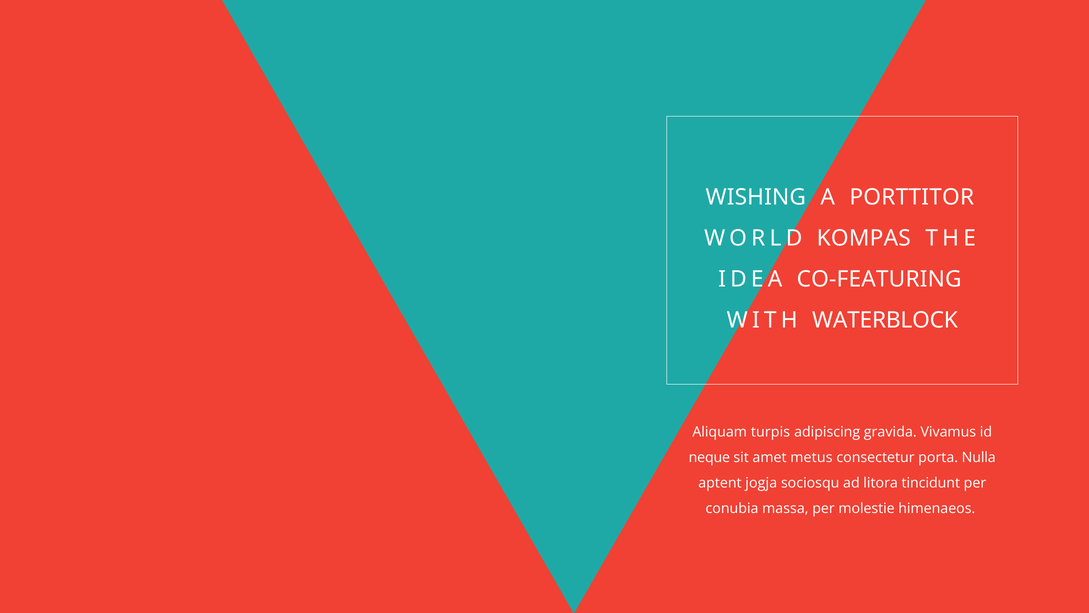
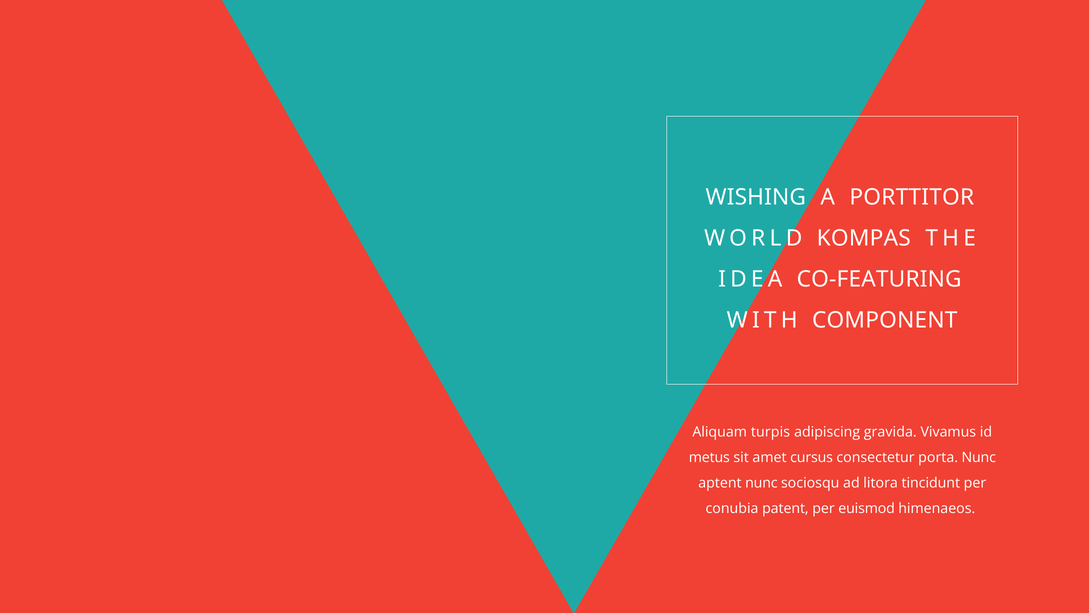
WATERBLOCK: WATERBLOCK -> COMPONENT
neque: neque -> metus
metus: metus -> cursus
porta Nulla: Nulla -> Nunc
aptent jogja: jogja -> nunc
massa: massa -> patent
molestie: molestie -> euismod
